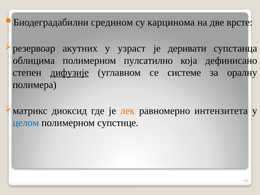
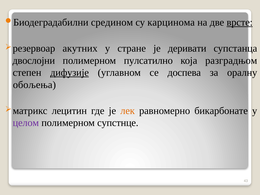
врсте underline: none -> present
узраст: узраст -> стране
облицима: облицима -> двослојни
дефинисано: дефинисано -> разградњом
системе: системе -> доспева
полимерa: полимерa -> обољења
диоксид: диоксид -> лецитин
интензитета: интензитета -> бикарбонате
целом colour: blue -> purple
